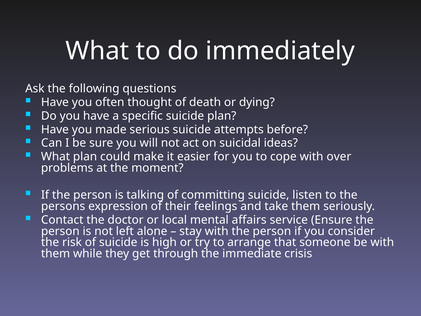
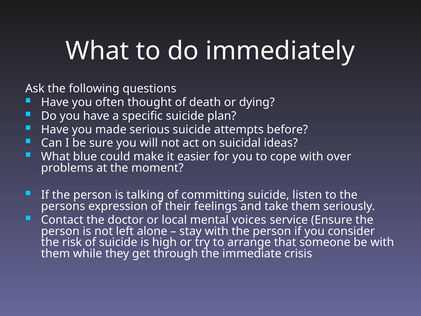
What plan: plan -> blue
affairs: affairs -> voices
